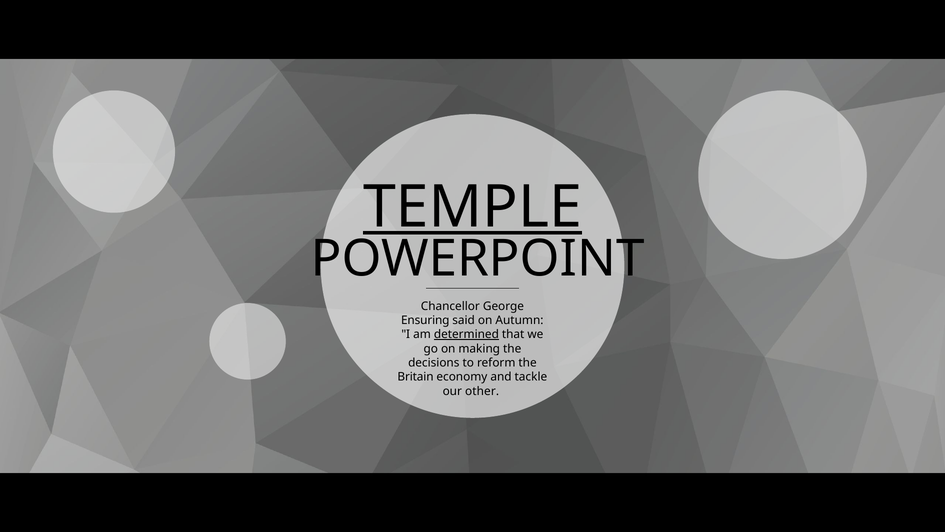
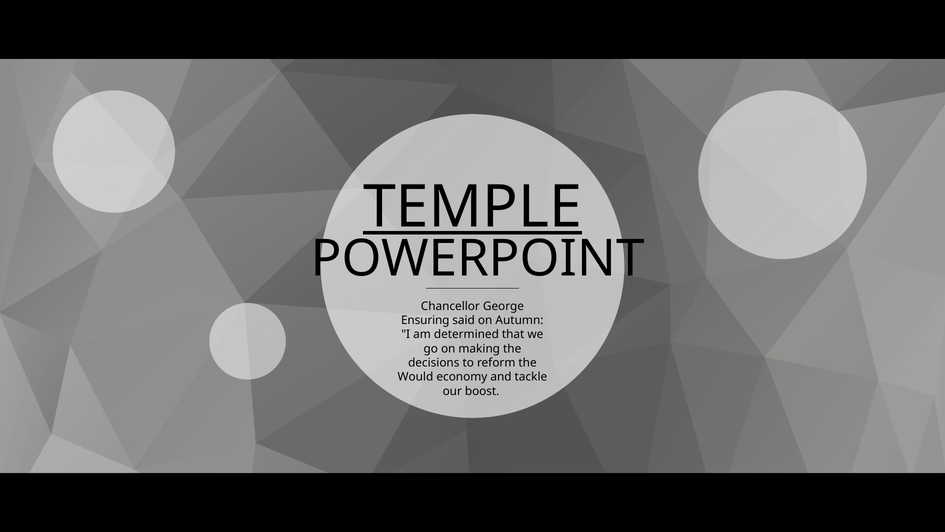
determined underline: present -> none
Britain: Britain -> Would
other: other -> boost
